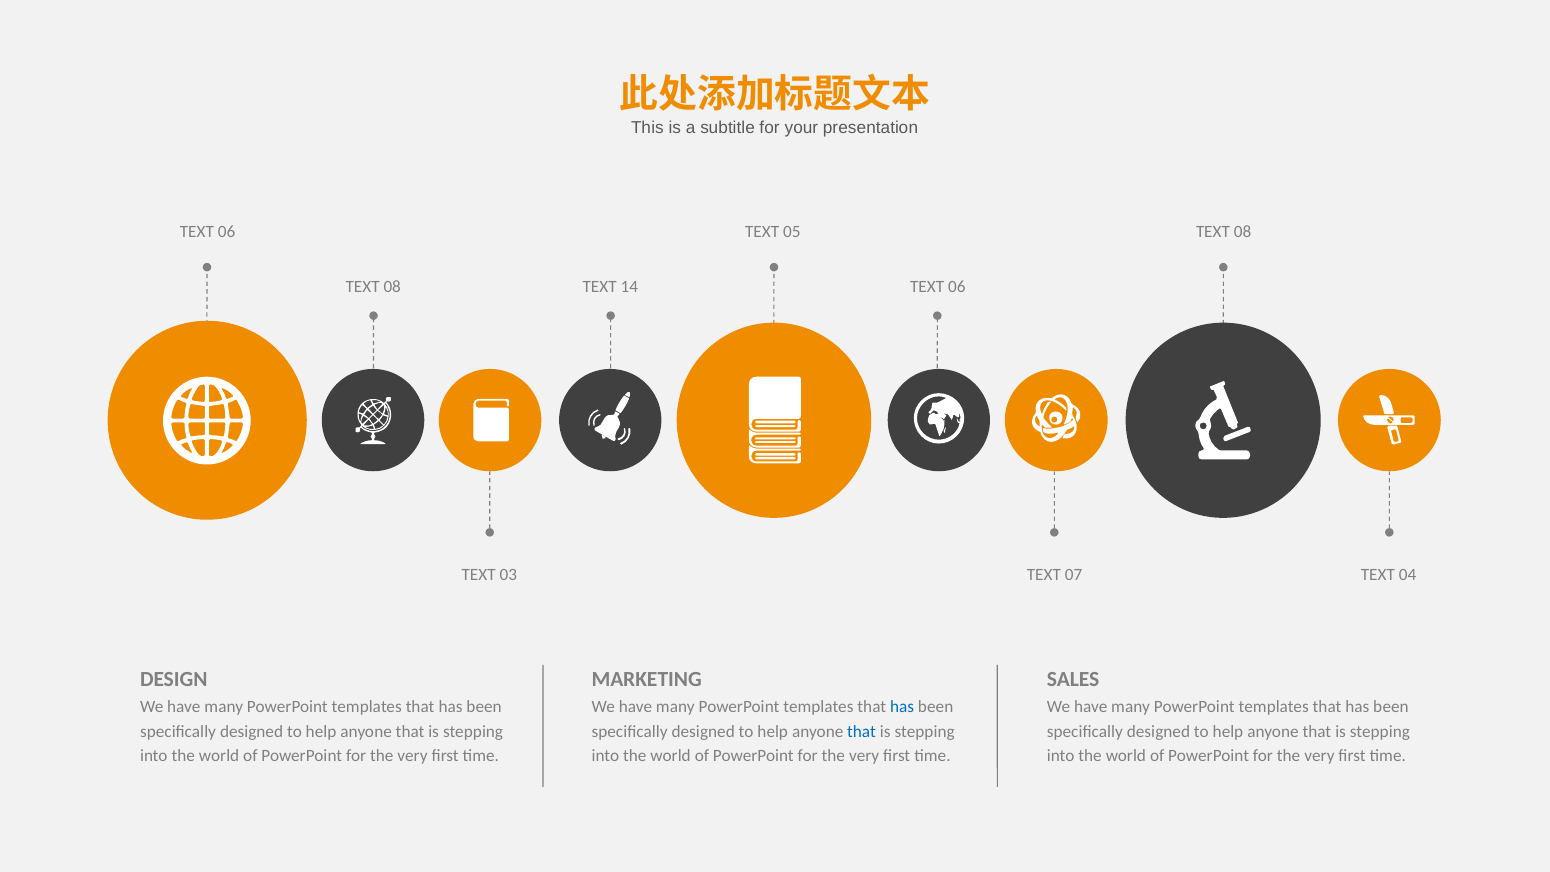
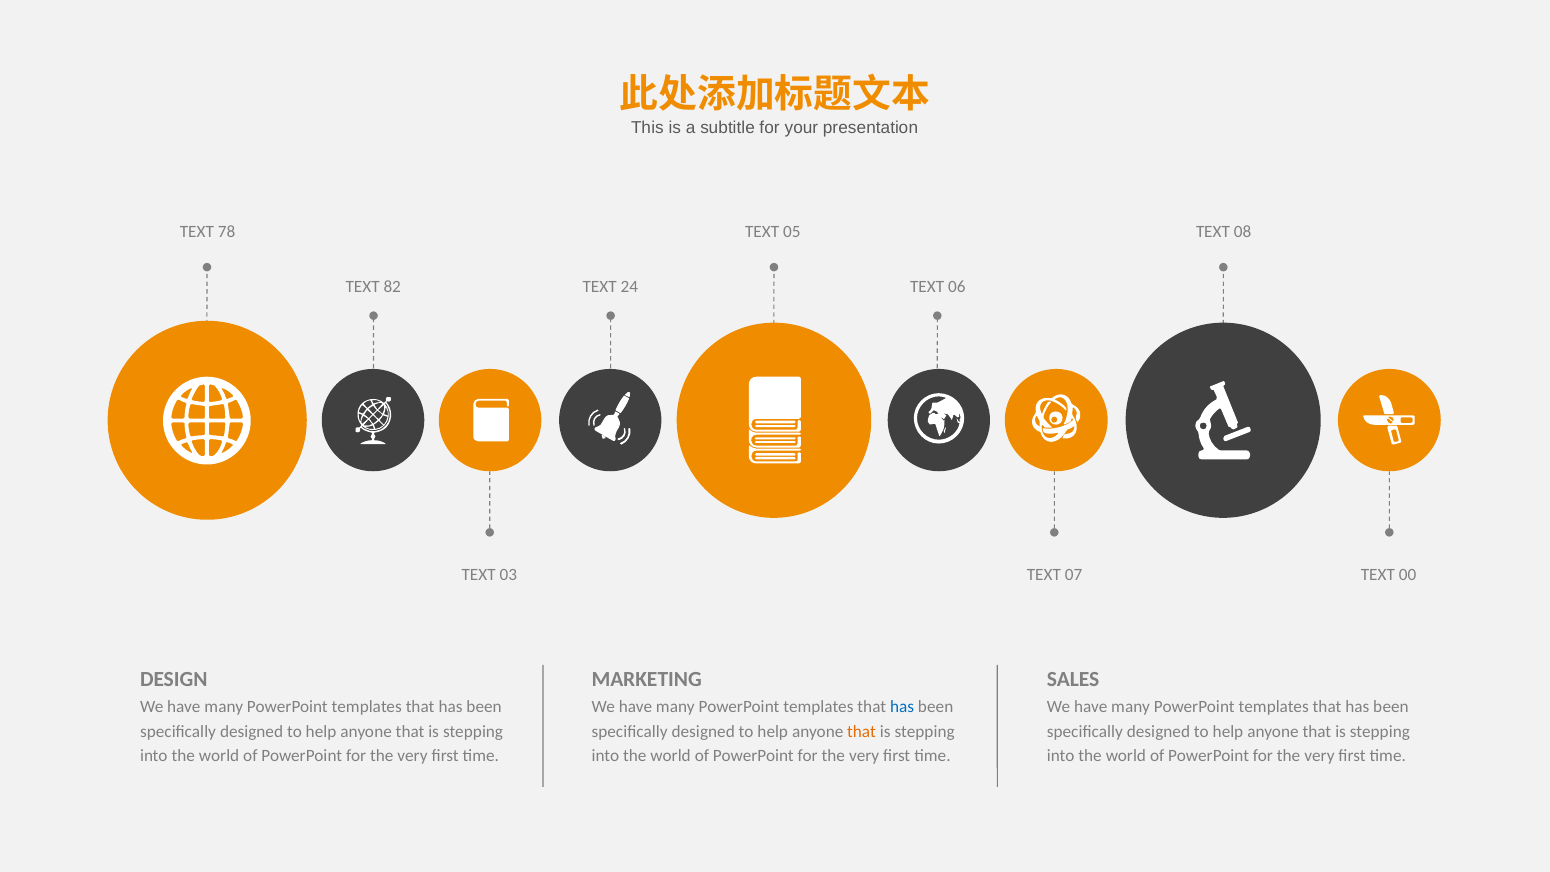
06 at (226, 232): 06 -> 78
08 at (392, 286): 08 -> 82
14: 14 -> 24
04: 04 -> 00
that at (862, 731) colour: blue -> orange
